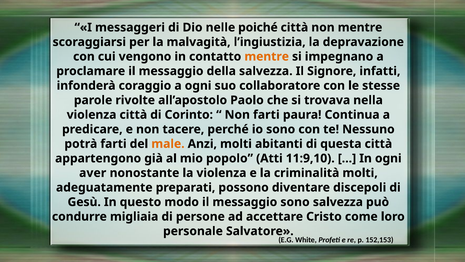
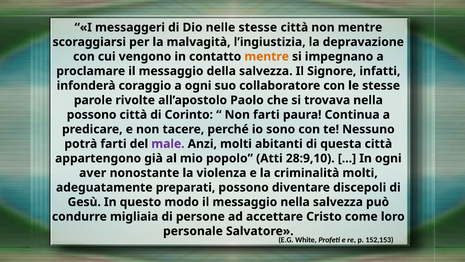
nelle poiché: poiché -> stesse
violenza at (92, 115): violenza -> possono
male colour: orange -> purple
11:9,10: 11:9,10 -> 28:9,10
messaggio sono: sono -> nella
